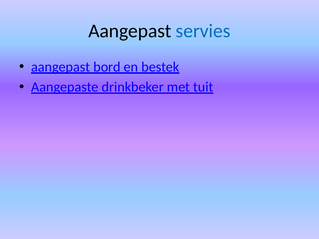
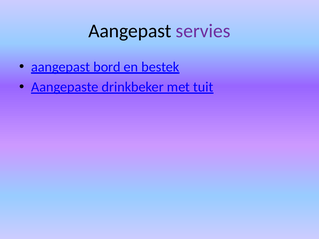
servies colour: blue -> purple
